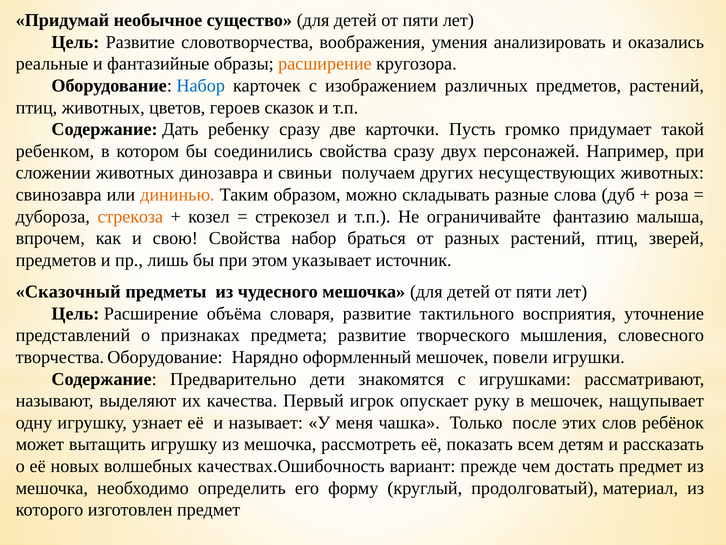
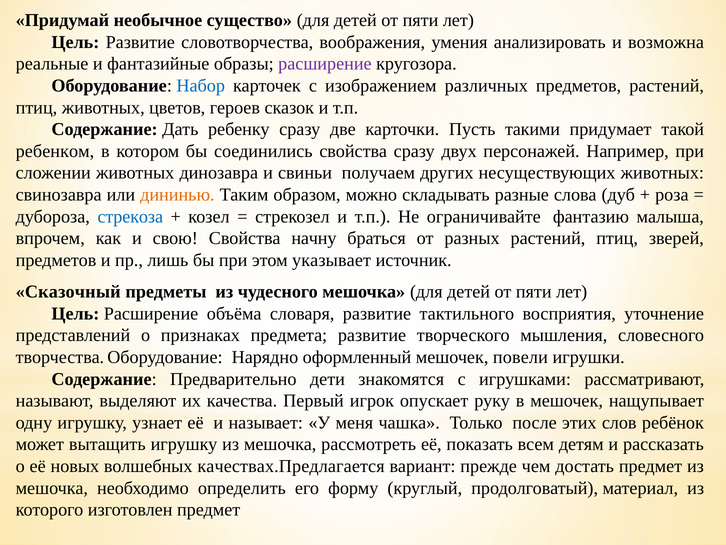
оказались: оказались -> возможна
расширение at (325, 64) colour: orange -> purple
громко: громко -> такими
стрекоза colour: orange -> blue
Свойства набор: набор -> начну
качествах.Ошибочность: качествах.Ошибочность -> качествах.Предлагается
